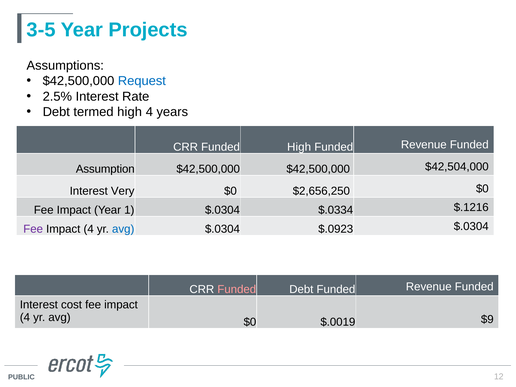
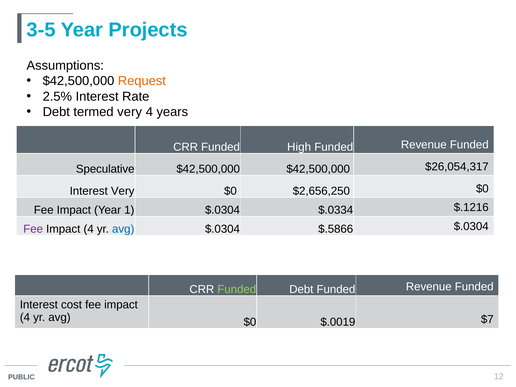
Request colour: blue -> orange
termed high: high -> very
Assumption: Assumption -> Speculative
$42,504,000: $42,504,000 -> $26,054,317
$.0923: $.0923 -> $.5866
Funded at (237, 289) colour: pink -> light green
$9: $9 -> $7
